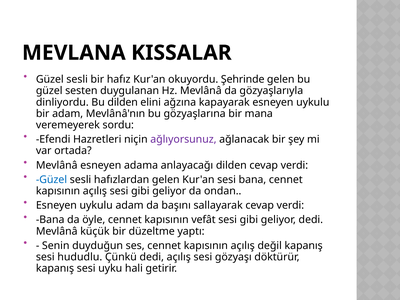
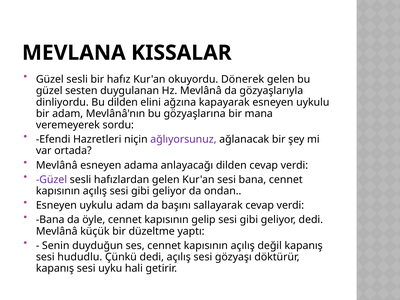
Şehrinde: Şehrinde -> Dönerek
Güzel at (52, 180) colour: blue -> purple
vefât: vefât -> gelip
